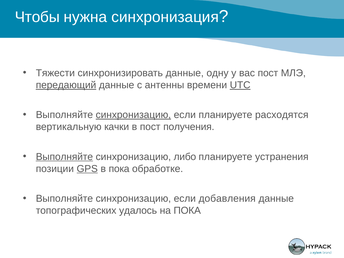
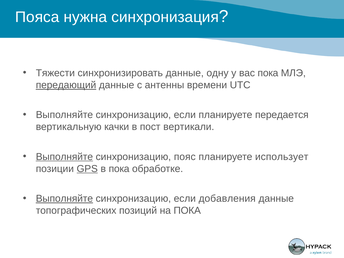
Чтобы: Чтобы -> Пояса
вас пост: пост -> пока
UTC underline: present -> none
синхронизацию at (133, 115) underline: present -> none
расходятся: расходятся -> передается
получения: получения -> вертикали
либо: либо -> пояс
устранения: устранения -> использует
Выполняйте at (64, 199) underline: none -> present
удалось: удалось -> позиций
